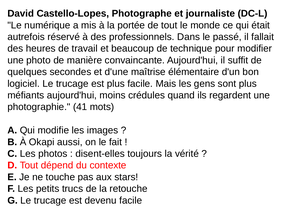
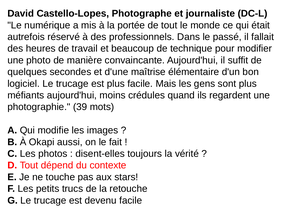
41: 41 -> 39
